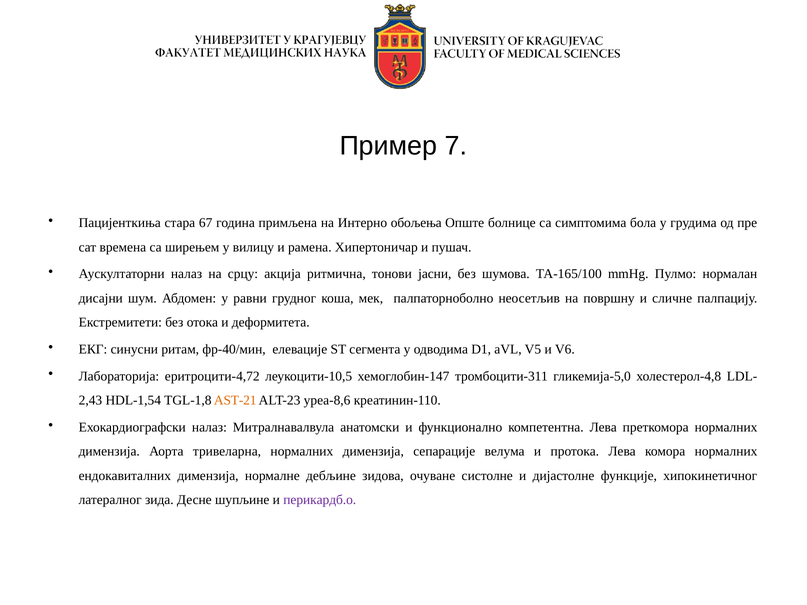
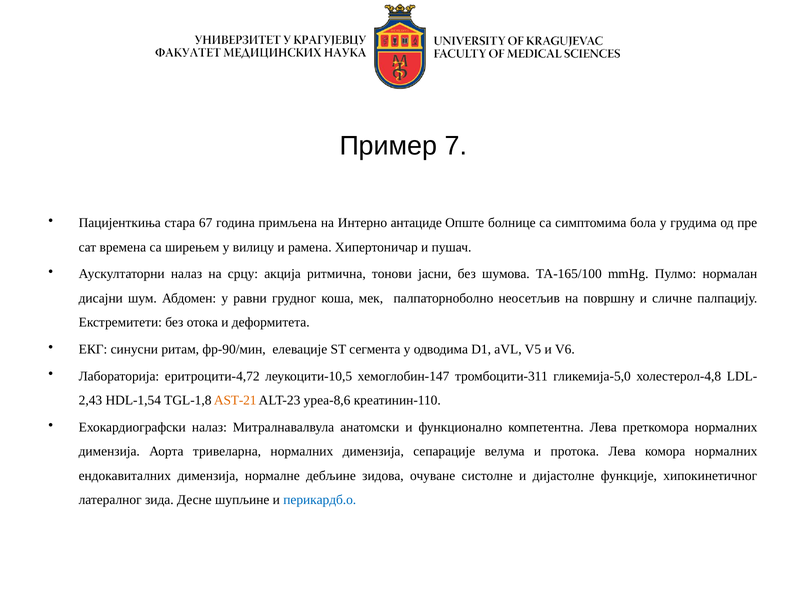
обољења: обољења -> антациде
фр-40/мин: фр-40/мин -> фр-90/мин
перикардб.о colour: purple -> blue
